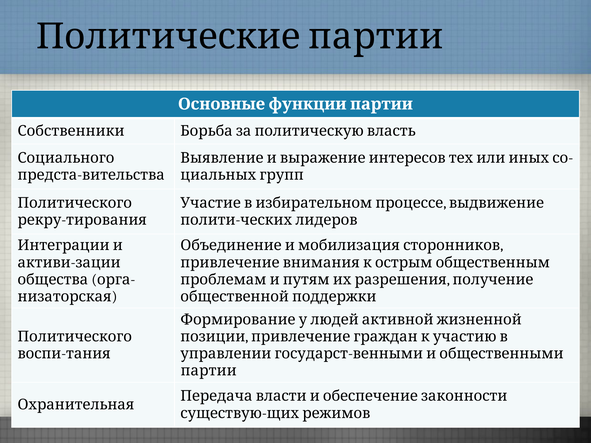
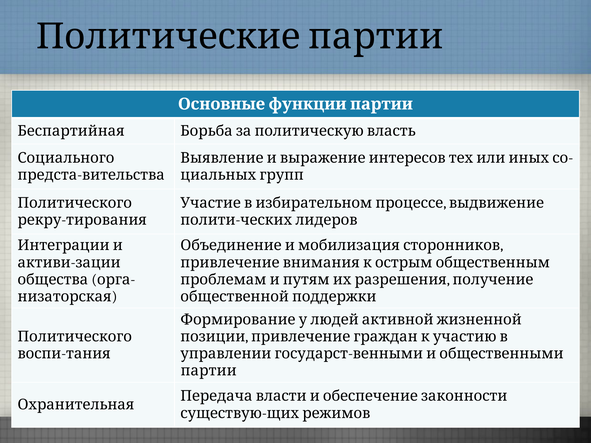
Собственники: Собственники -> Беспартийная
